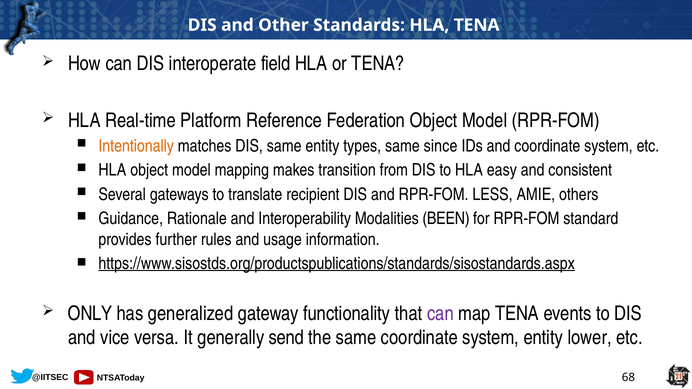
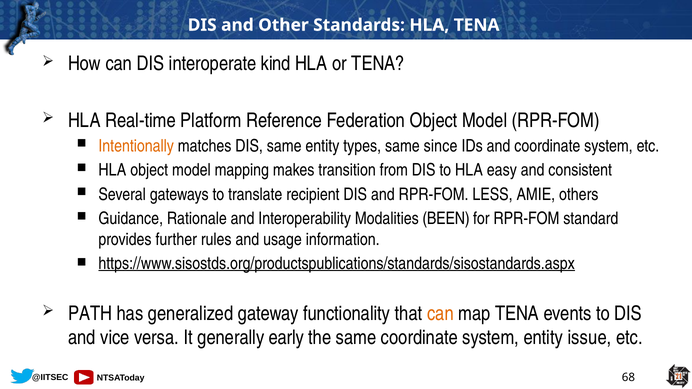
field: field -> kind
ONLY: ONLY -> PATH
can at (440, 314) colour: purple -> orange
send: send -> early
lower: lower -> issue
